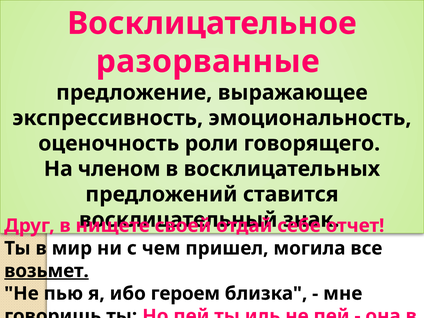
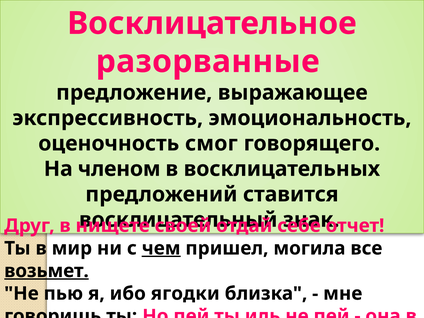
роли: роли -> смог
чем underline: none -> present
героем: героем -> ягодки
